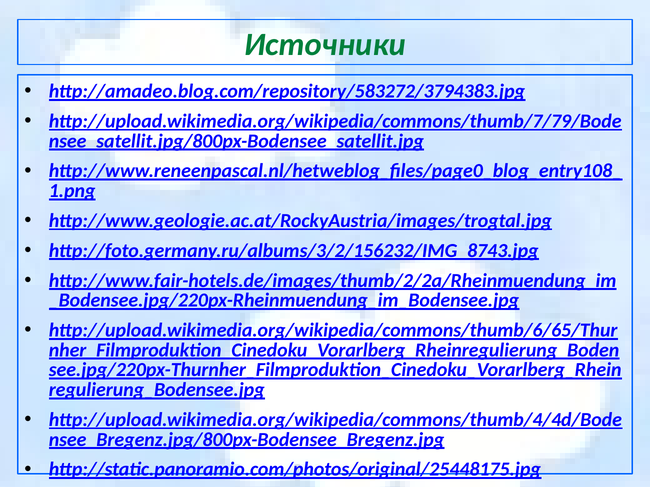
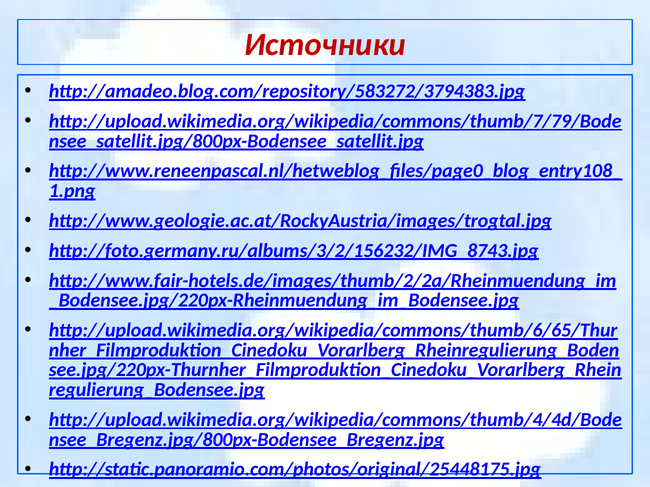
Источники colour: green -> red
